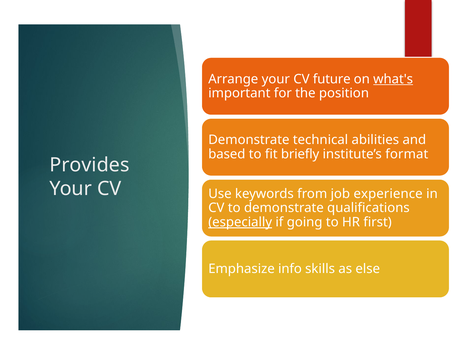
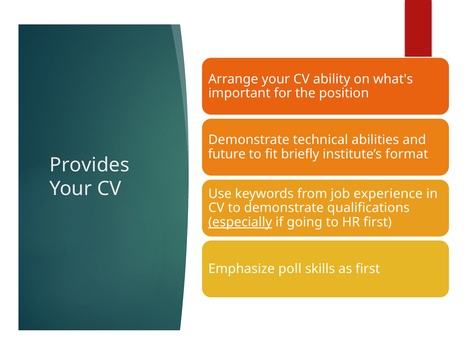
future: future -> ability
what's underline: present -> none
based: based -> future
info: info -> poll
as else: else -> first
